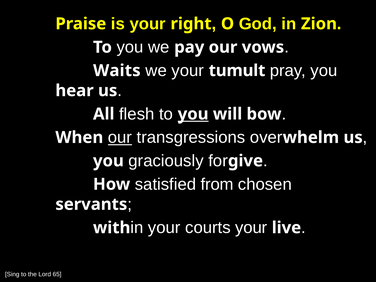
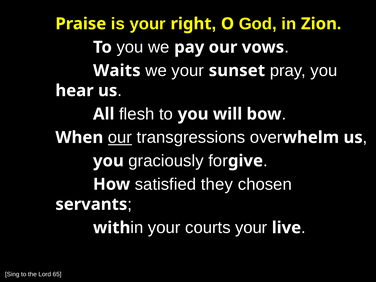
tumult: tumult -> sunset
you at (193, 114) underline: present -> none
from: from -> they
